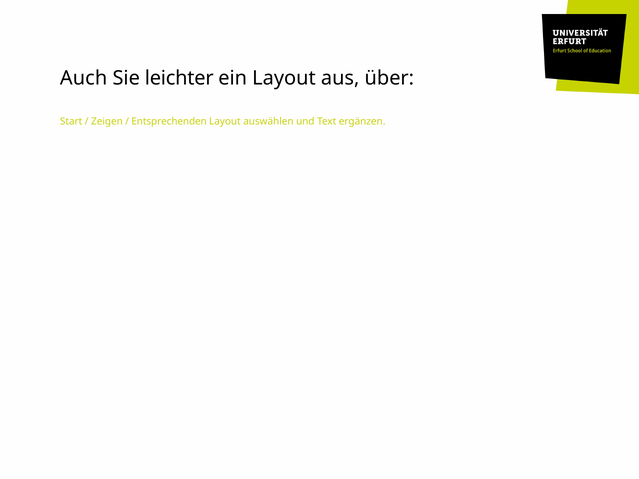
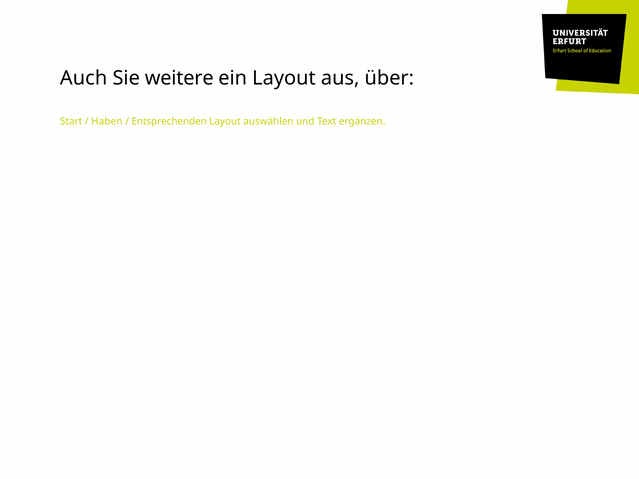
leichter: leichter -> weitere
Zeigen: Zeigen -> Haben
